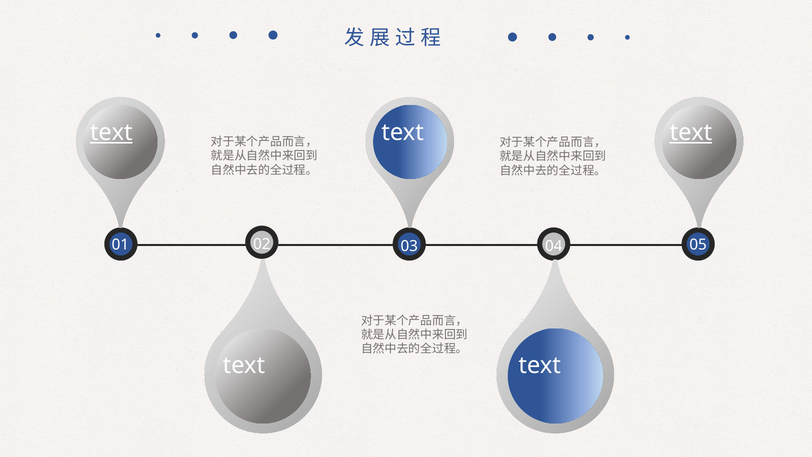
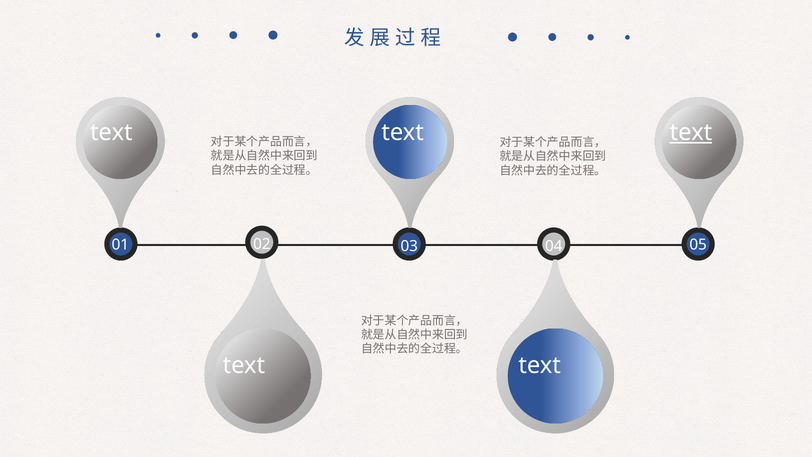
text at (111, 132) underline: present -> none
